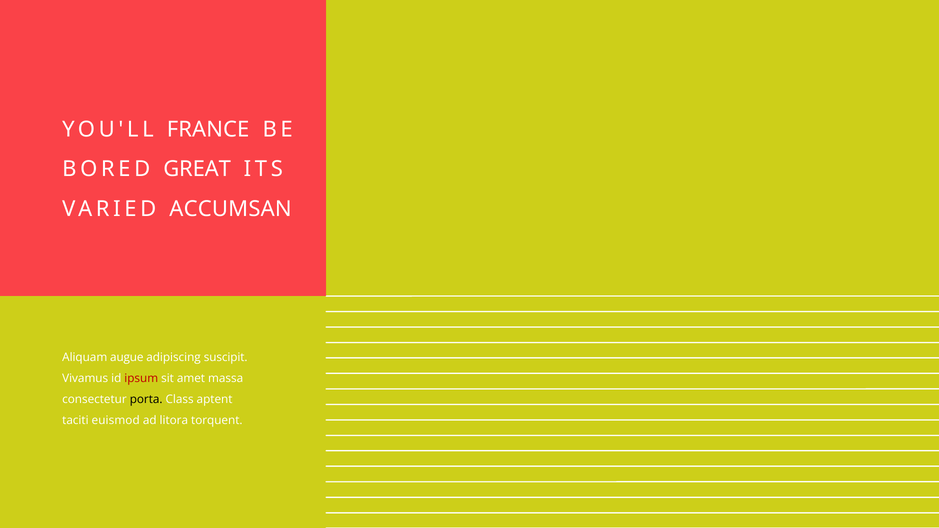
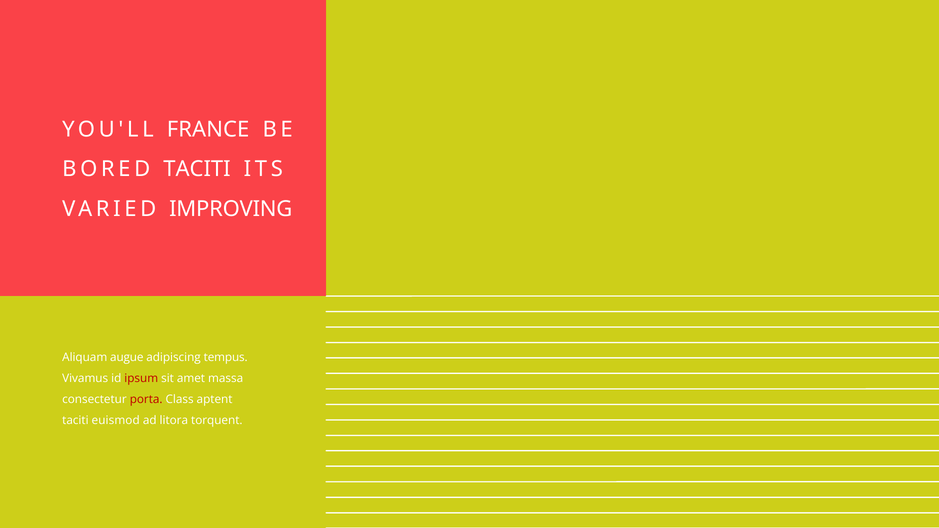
BORED GREAT: GREAT -> TACITI
ACCUMSAN: ACCUMSAN -> IMPROVING
suscipit: suscipit -> tempus
porta colour: black -> red
